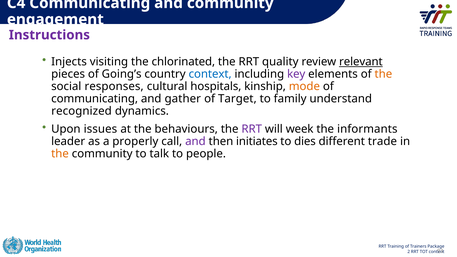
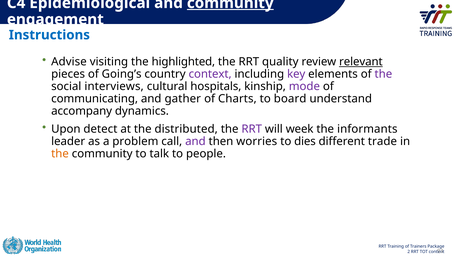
C4 Communicating: Communicating -> Epidemiological
community at (230, 3) underline: none -> present
Instructions colour: purple -> blue
Injects: Injects -> Advise
chlorinated: chlorinated -> highlighted
context colour: blue -> purple
the at (383, 74) colour: orange -> purple
responses: responses -> interviews
mode colour: orange -> purple
Target: Target -> Charts
family: family -> board
recognized: recognized -> accompany
issues: issues -> detect
behaviours: behaviours -> distributed
properly: properly -> problem
initiates: initiates -> worries
